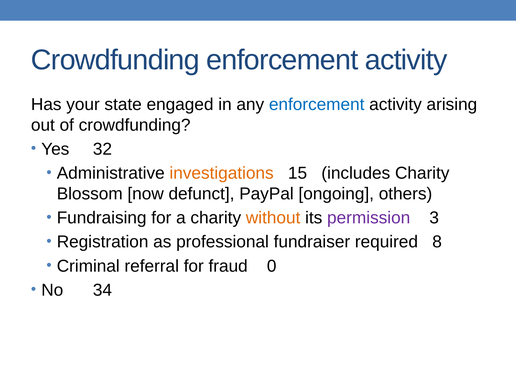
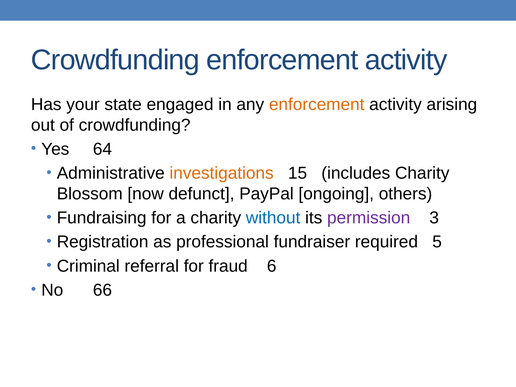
enforcement at (317, 104) colour: blue -> orange
32: 32 -> 64
without colour: orange -> blue
8: 8 -> 5
0: 0 -> 6
34: 34 -> 66
